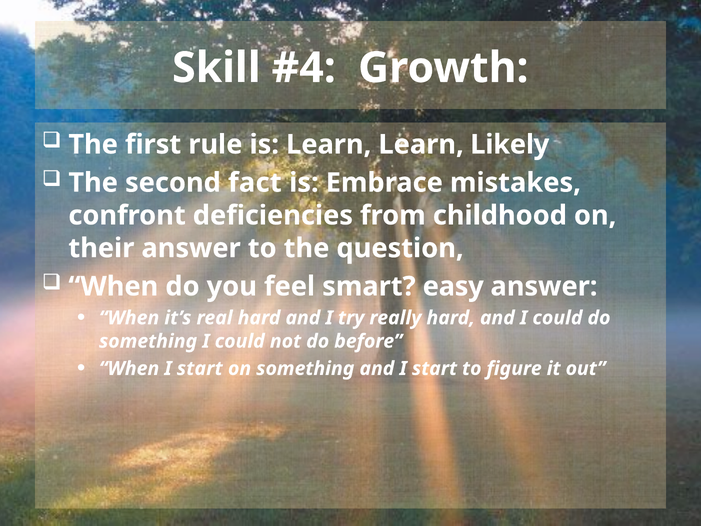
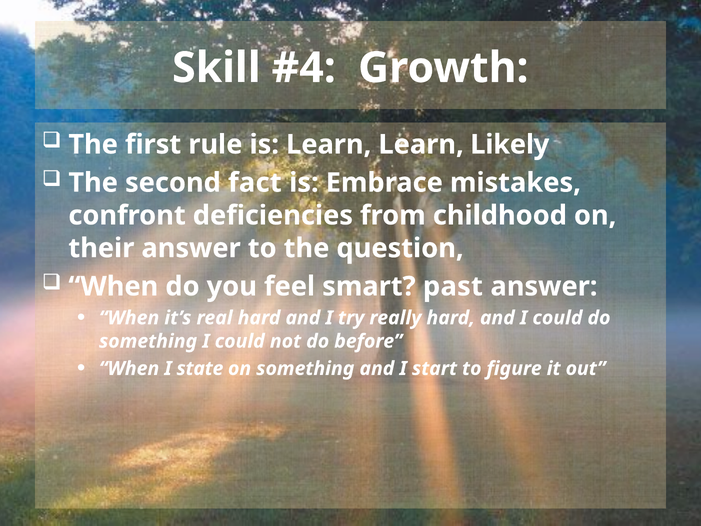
easy: easy -> past
When I start: start -> state
